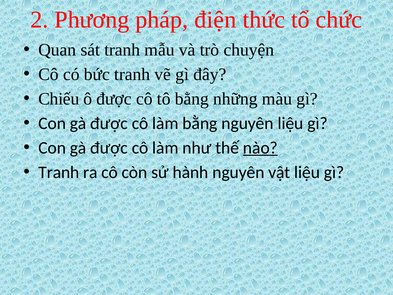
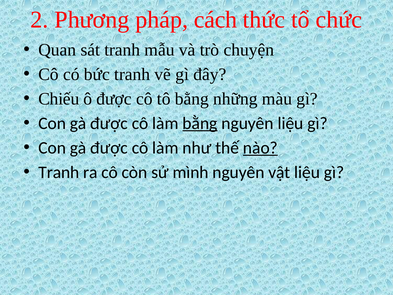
điện: điện -> cách
bằng at (200, 123) underline: none -> present
hành: hành -> mình
